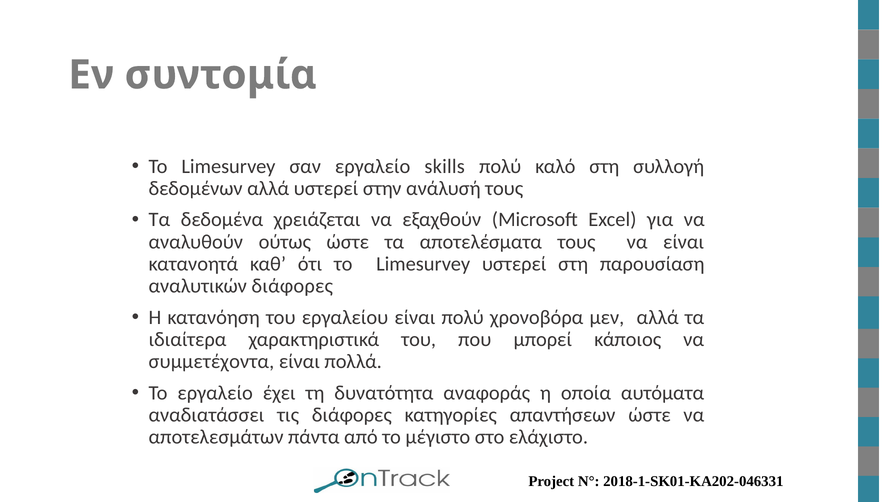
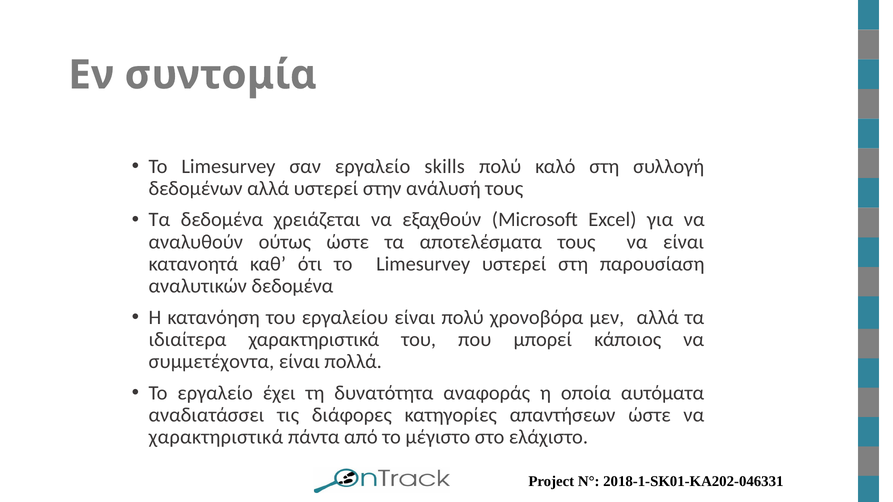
αναλυτικών διάφορες: διάφορες -> δεδομένα
αποτελεσμάτων at (216, 437): αποτελεσμάτων -> χαρακτηριστικά
